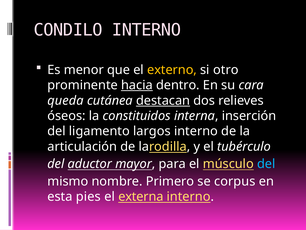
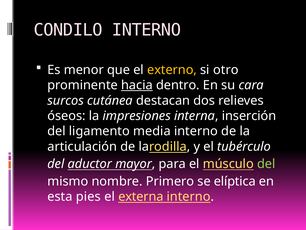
queda: queda -> surcos
destacan underline: present -> none
constituidos: constituidos -> impresiones
largos: largos -> media
del at (266, 164) colour: light blue -> light green
corpus: corpus -> elíptica
